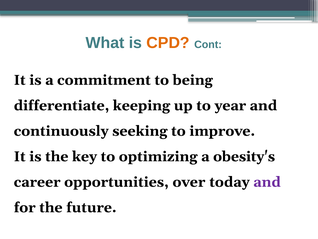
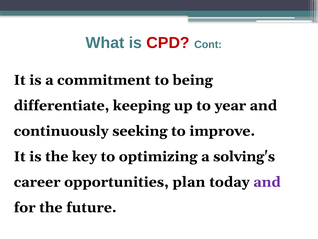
CPD colour: orange -> red
obesity's: obesity's -> solving's
over: over -> plan
